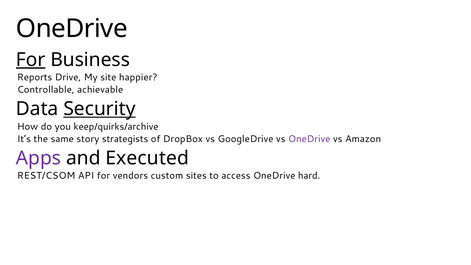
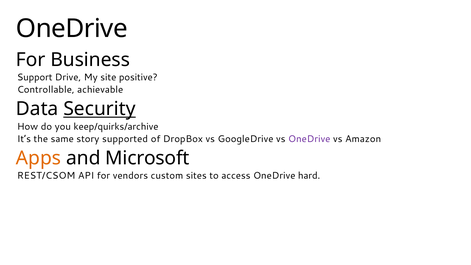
For at (31, 60) underline: present -> none
Reports: Reports -> Support
happier: happier -> positive
strategists: strategists -> supported
Apps colour: purple -> orange
Executed: Executed -> Microsoft
